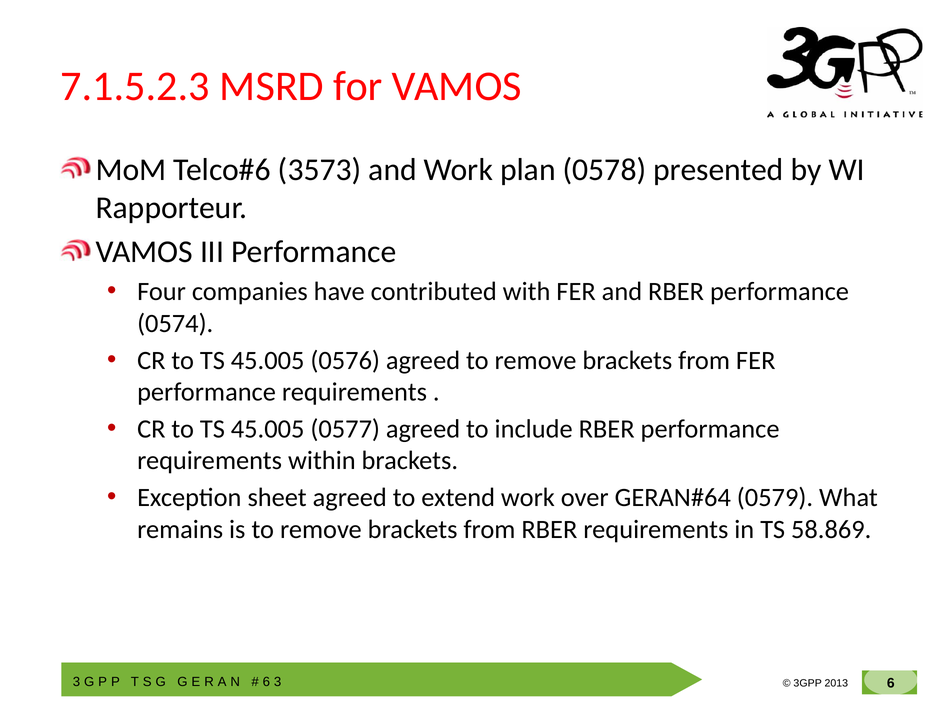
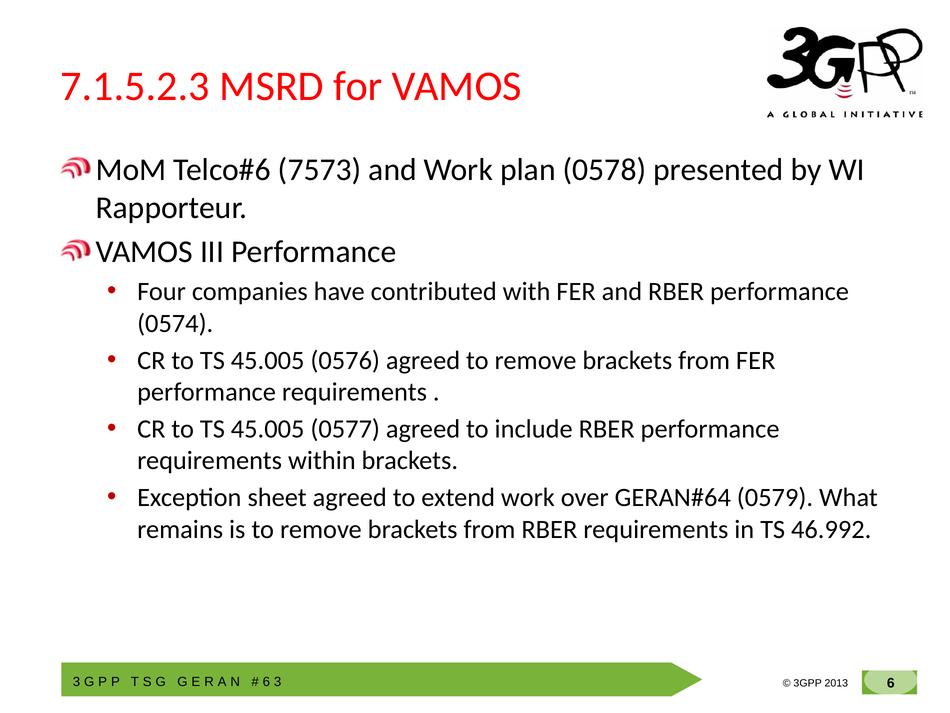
3573: 3573 -> 7573
58.869: 58.869 -> 46.992
